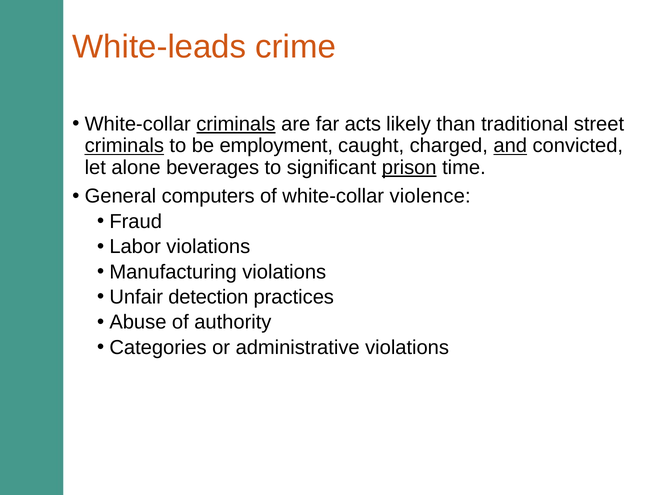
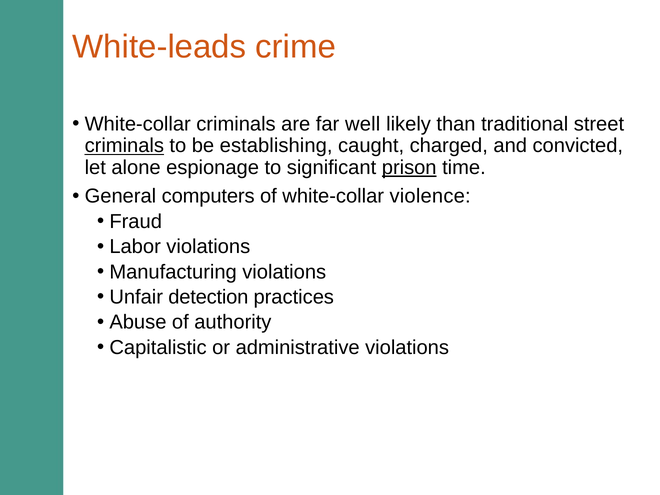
criminals at (236, 124) underline: present -> none
acts: acts -> well
employment: employment -> establishing
and underline: present -> none
beverages: beverages -> espionage
Categories: Categories -> Capitalistic
